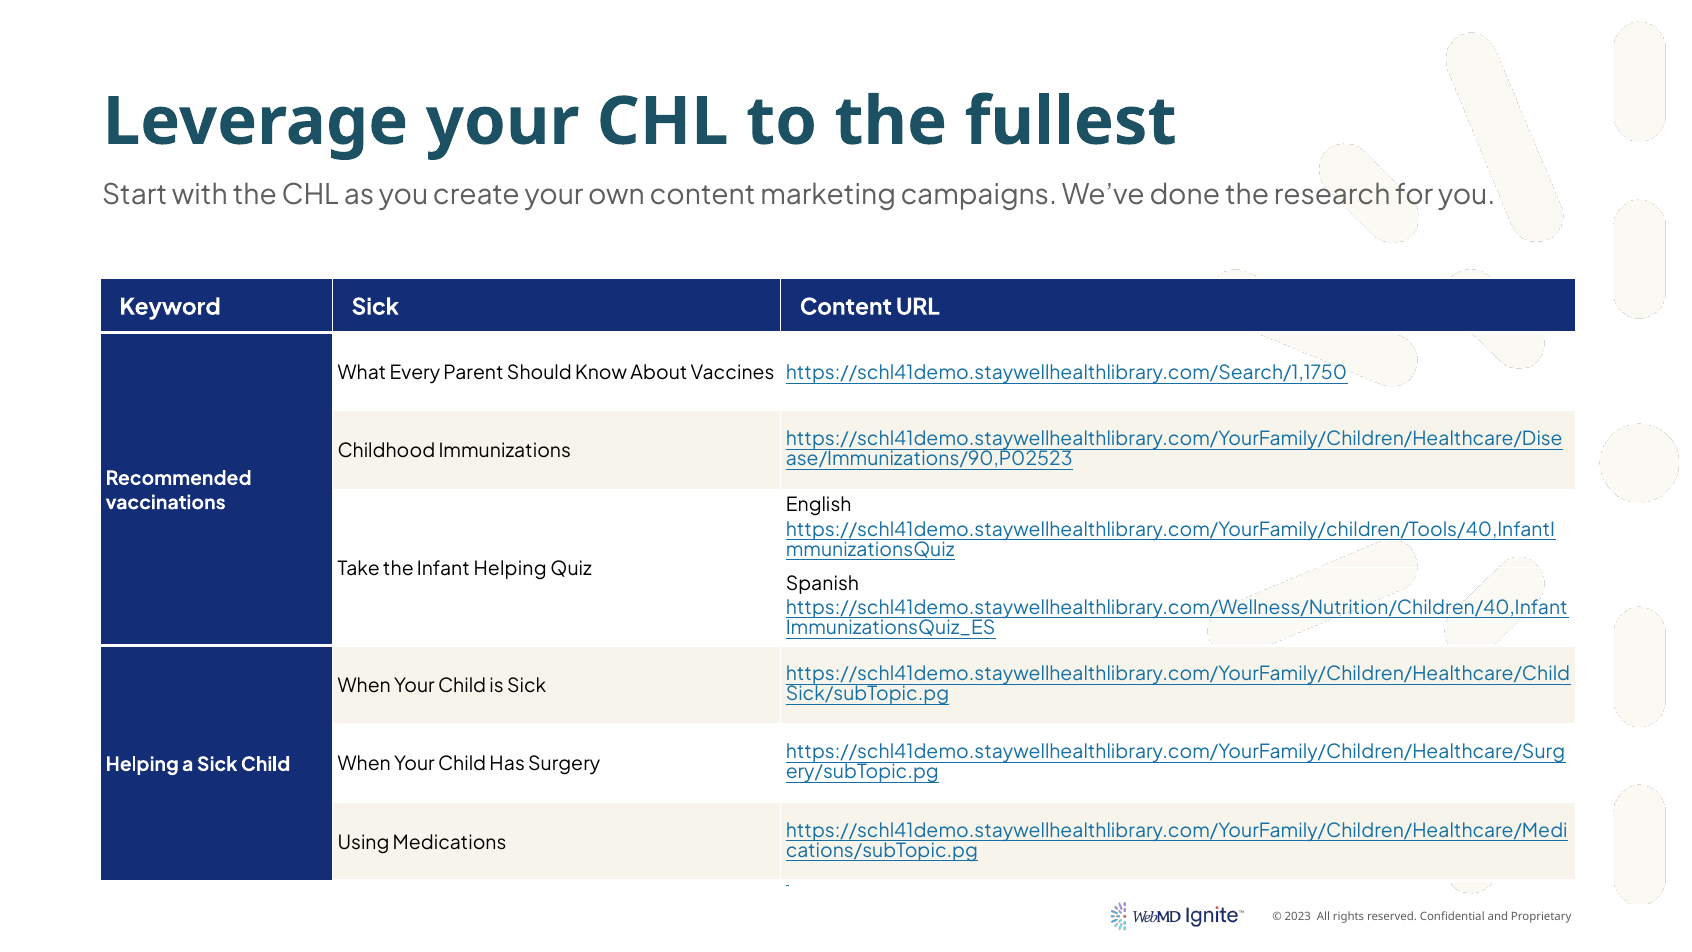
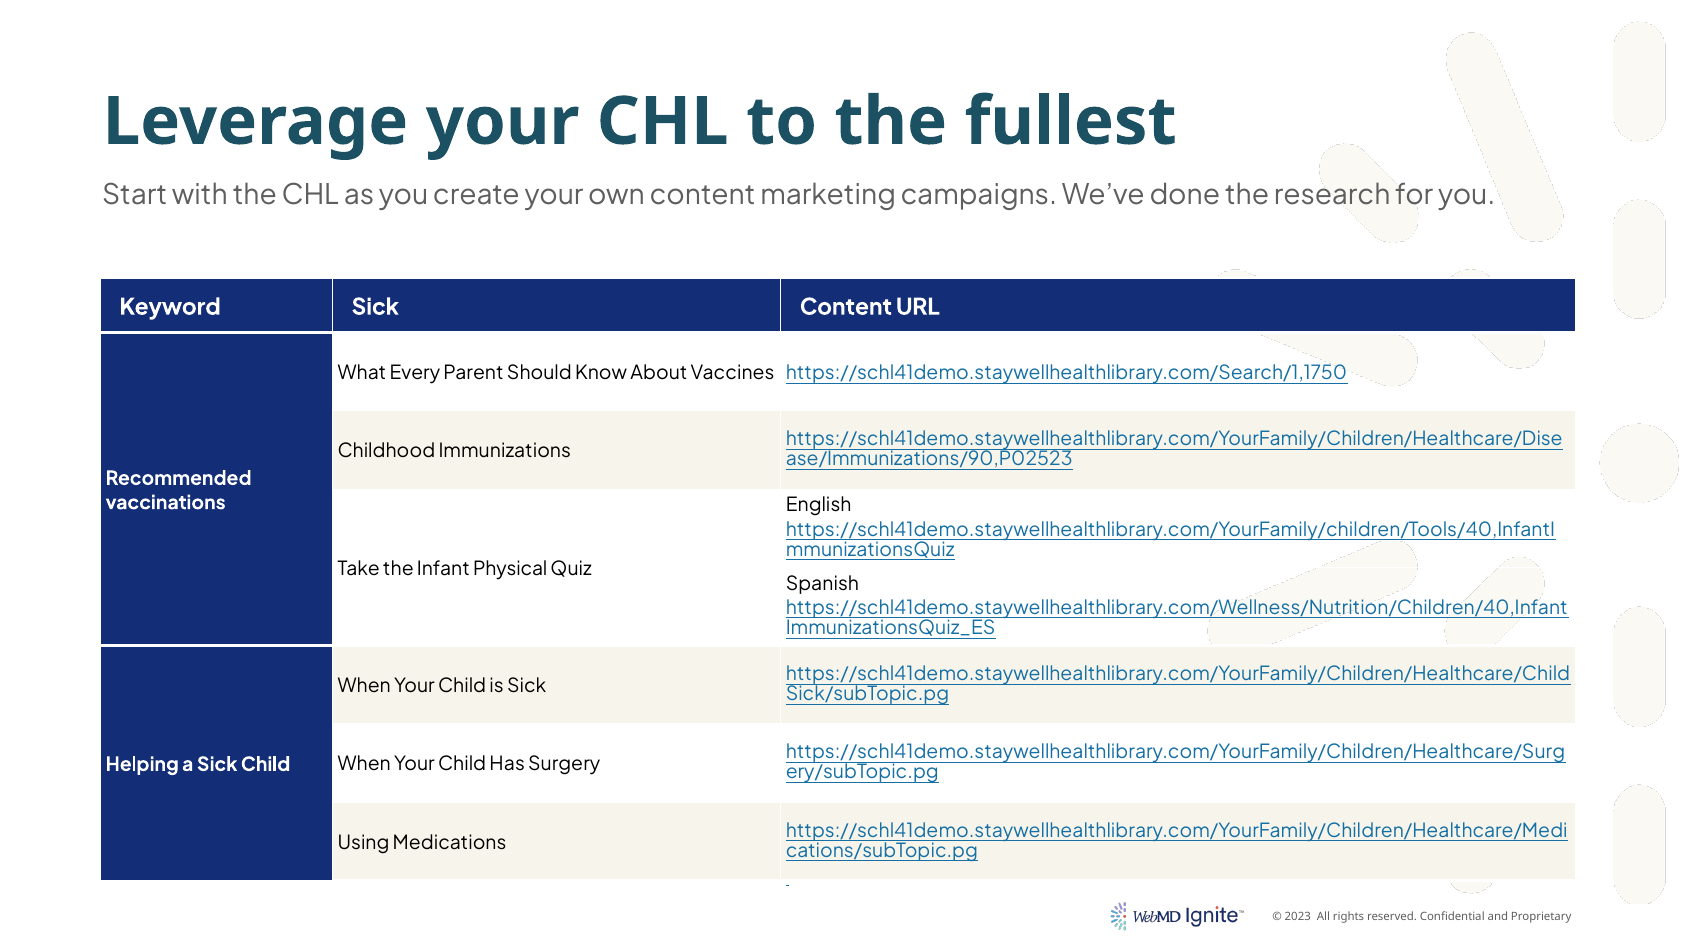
Infant Helping: Helping -> Physical
